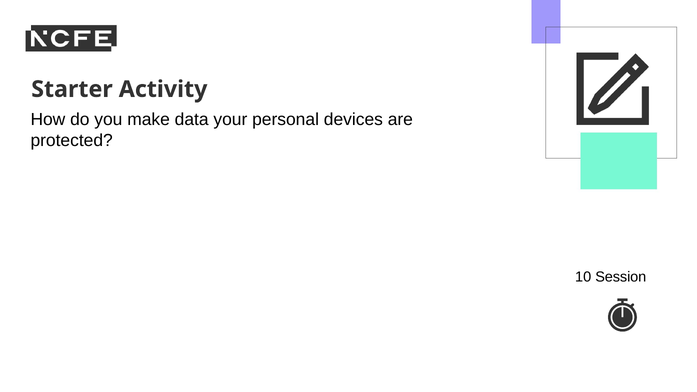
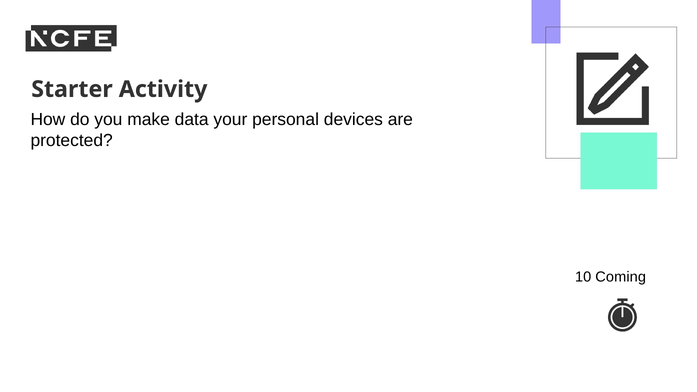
Session: Session -> Coming
